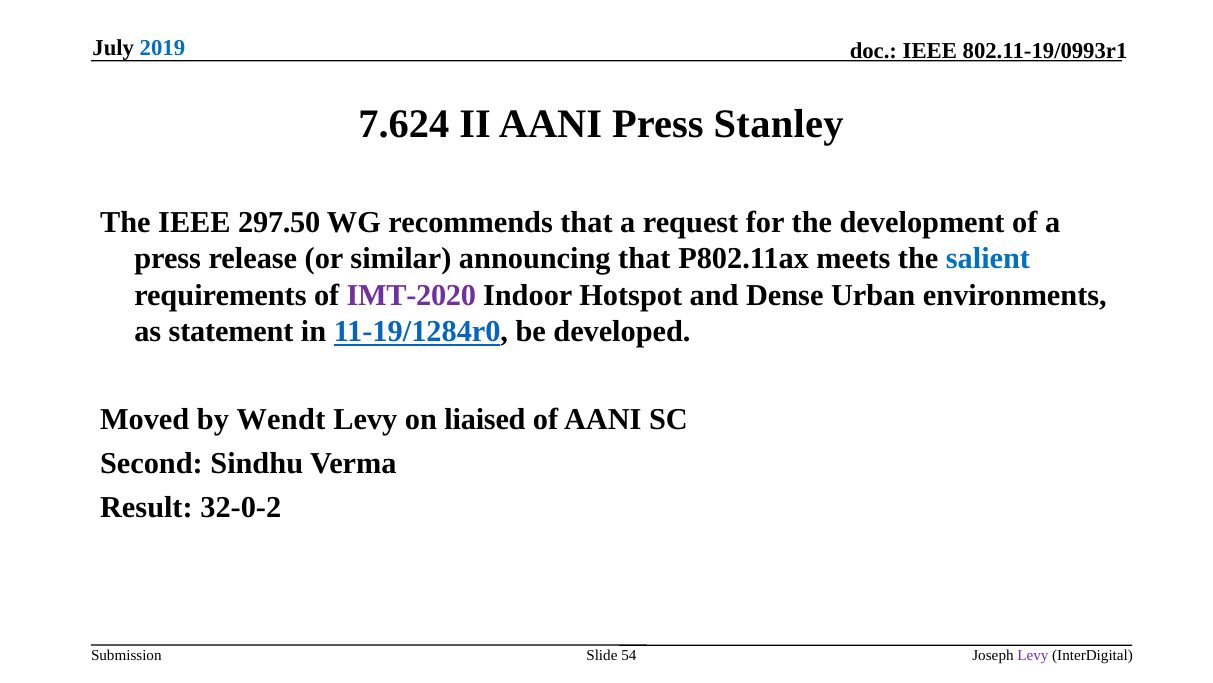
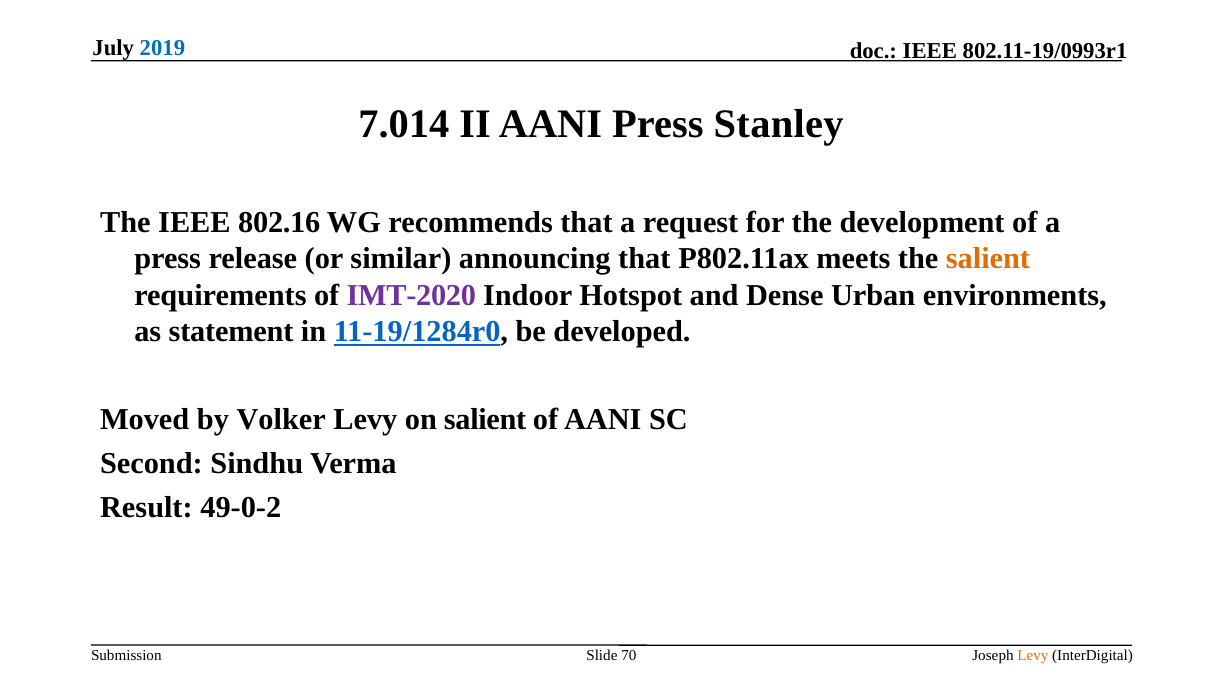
7.624: 7.624 -> 7.014
297.50: 297.50 -> 802.16
salient at (988, 258) colour: blue -> orange
Wendt: Wendt -> Volker
on liaised: liaised -> salient
32-0-2: 32-0-2 -> 49-0-2
54: 54 -> 70
Levy at (1033, 654) colour: purple -> orange
